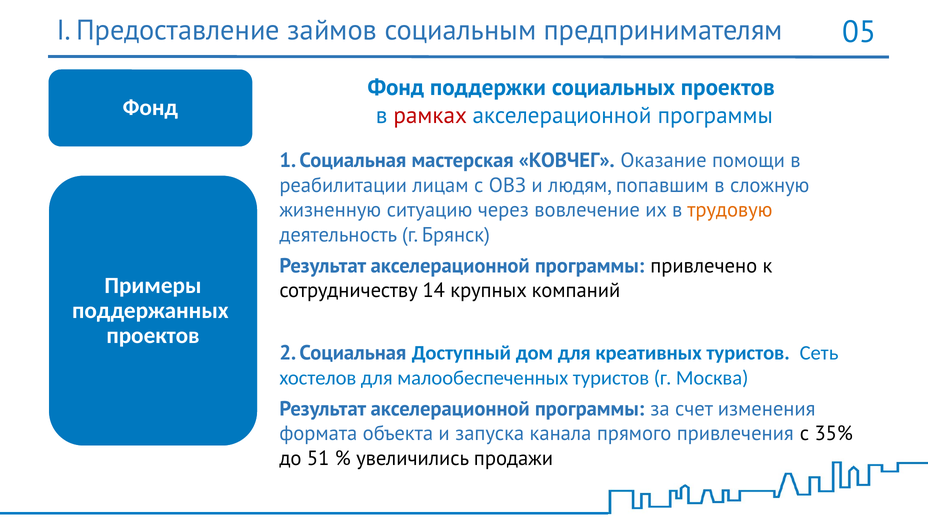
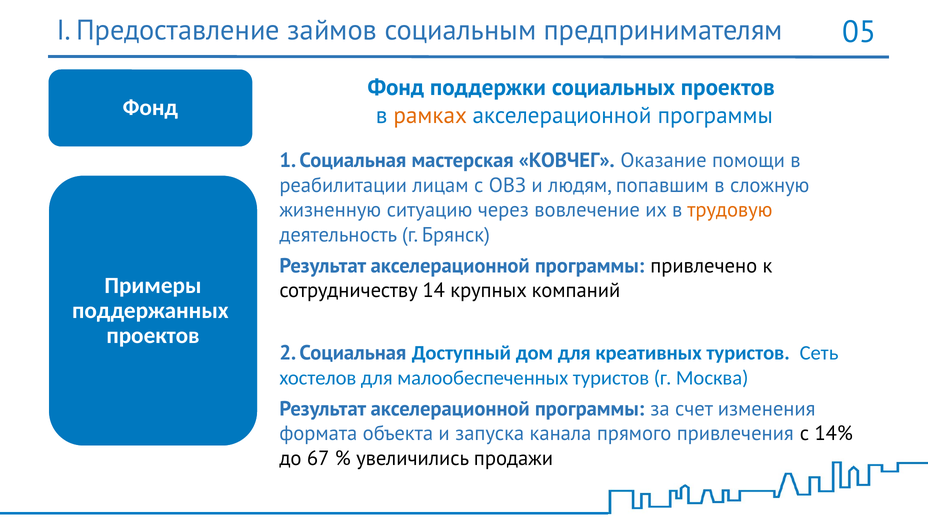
рамках colour: red -> orange
35%: 35% -> 14%
51: 51 -> 67
